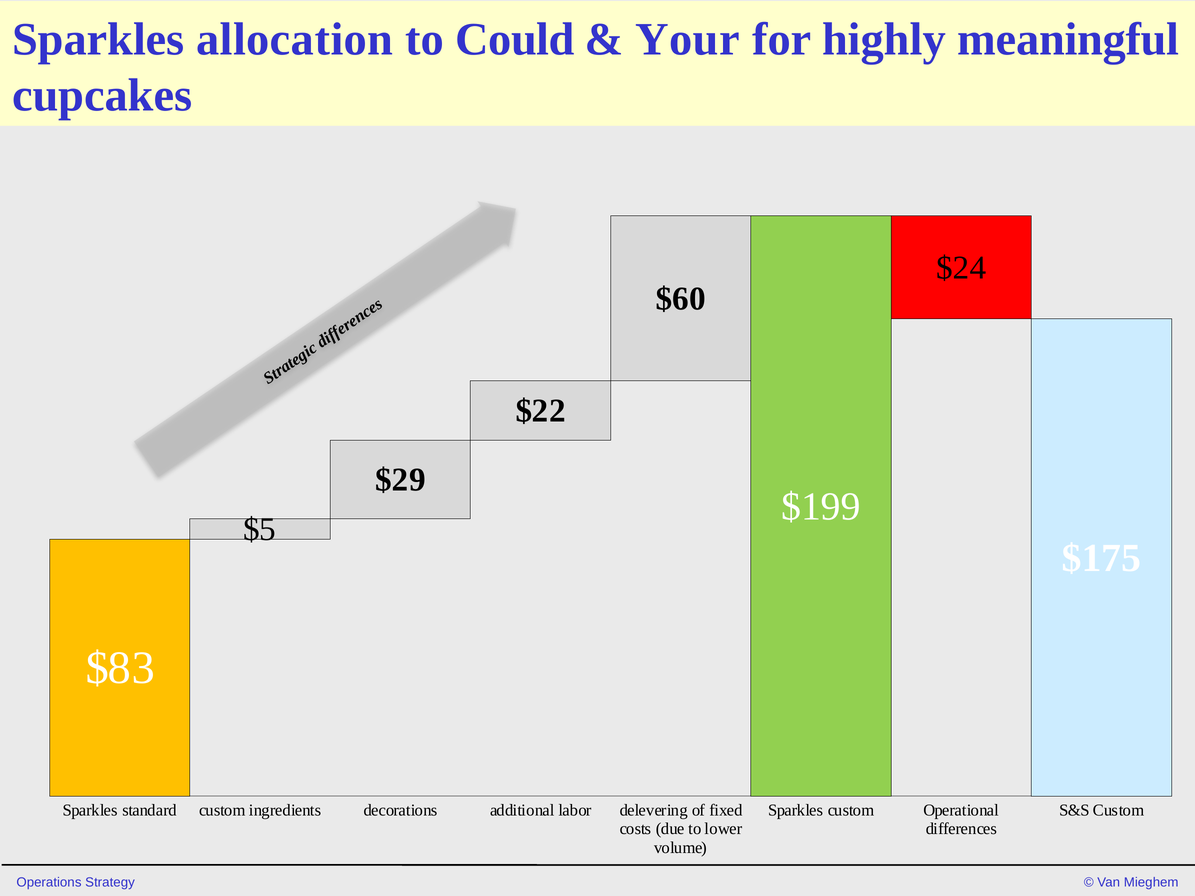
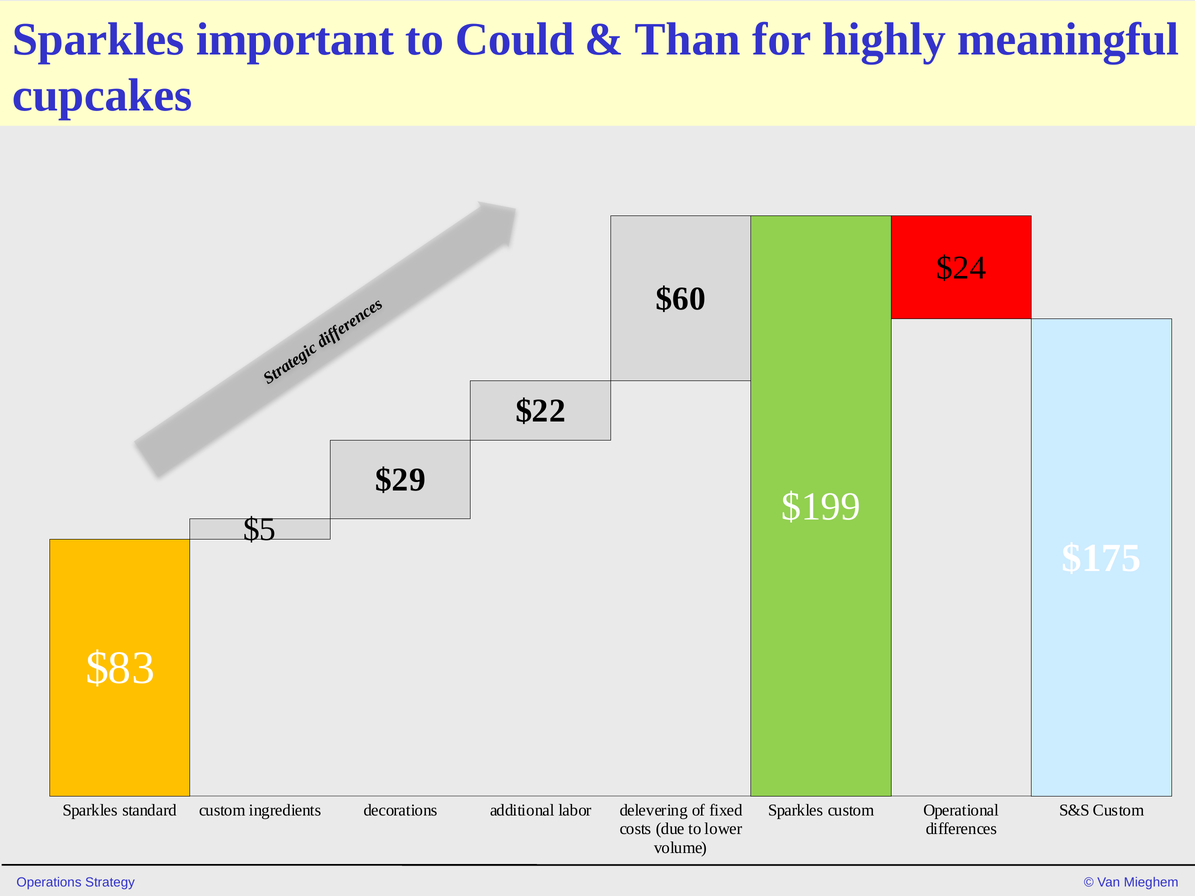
allocation: allocation -> important
Your: Your -> Than
